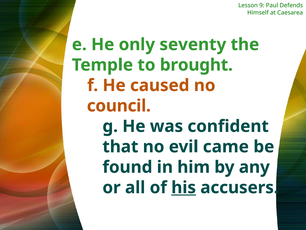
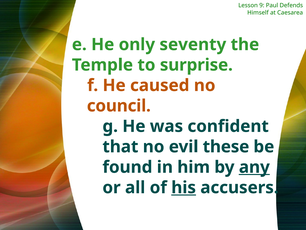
brought: brought -> surprise
came: came -> these
any underline: none -> present
